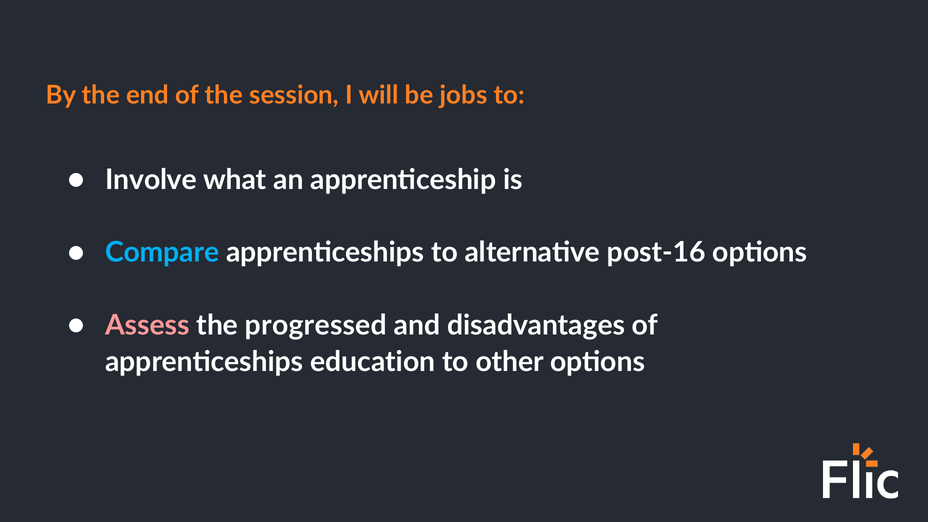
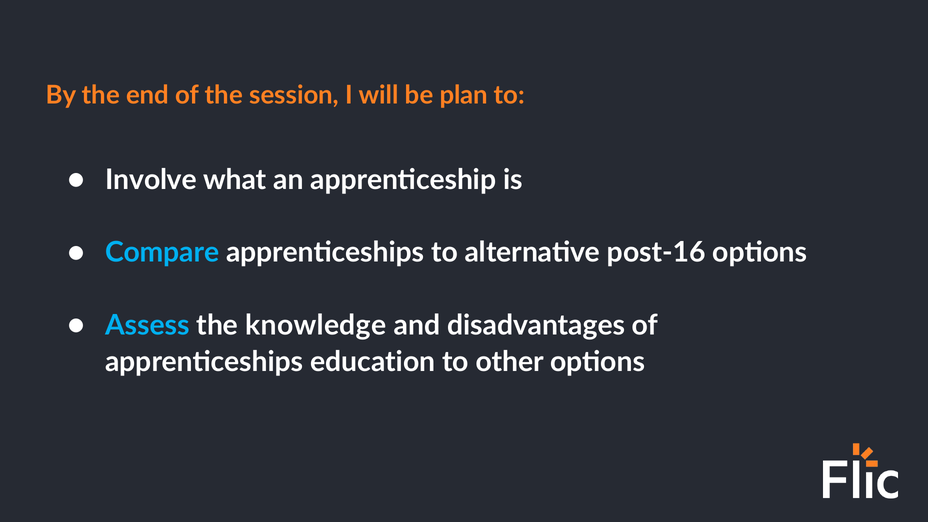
jobs: jobs -> plan
Assess colour: pink -> light blue
progressed: progressed -> knowledge
